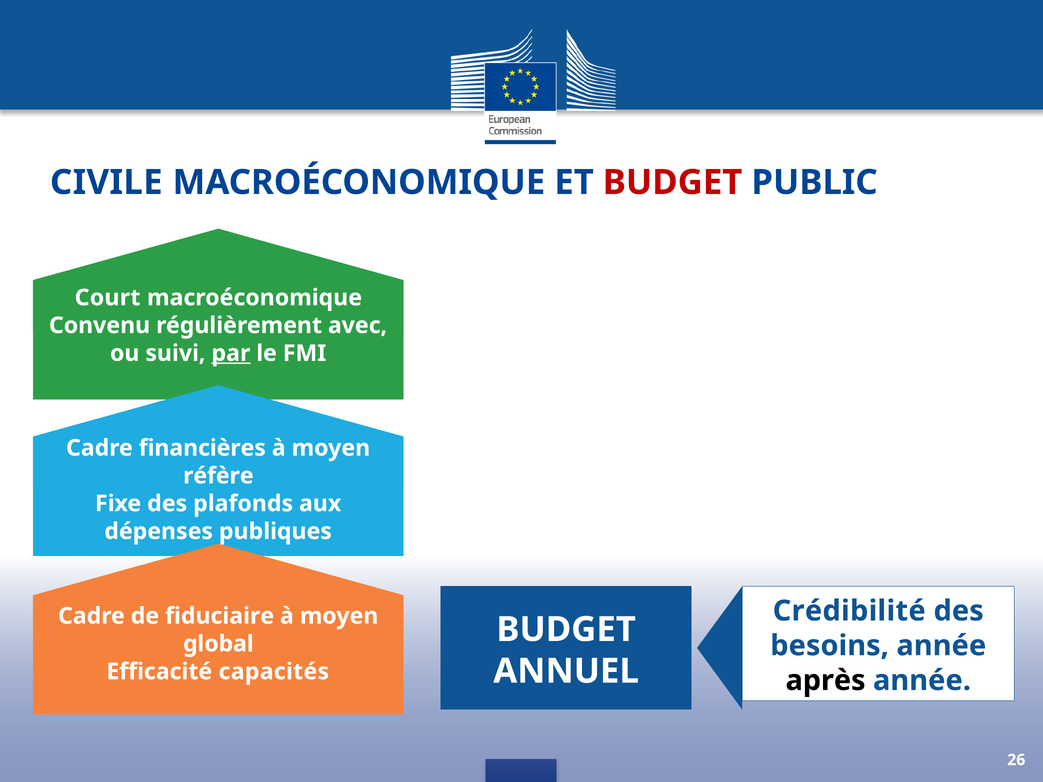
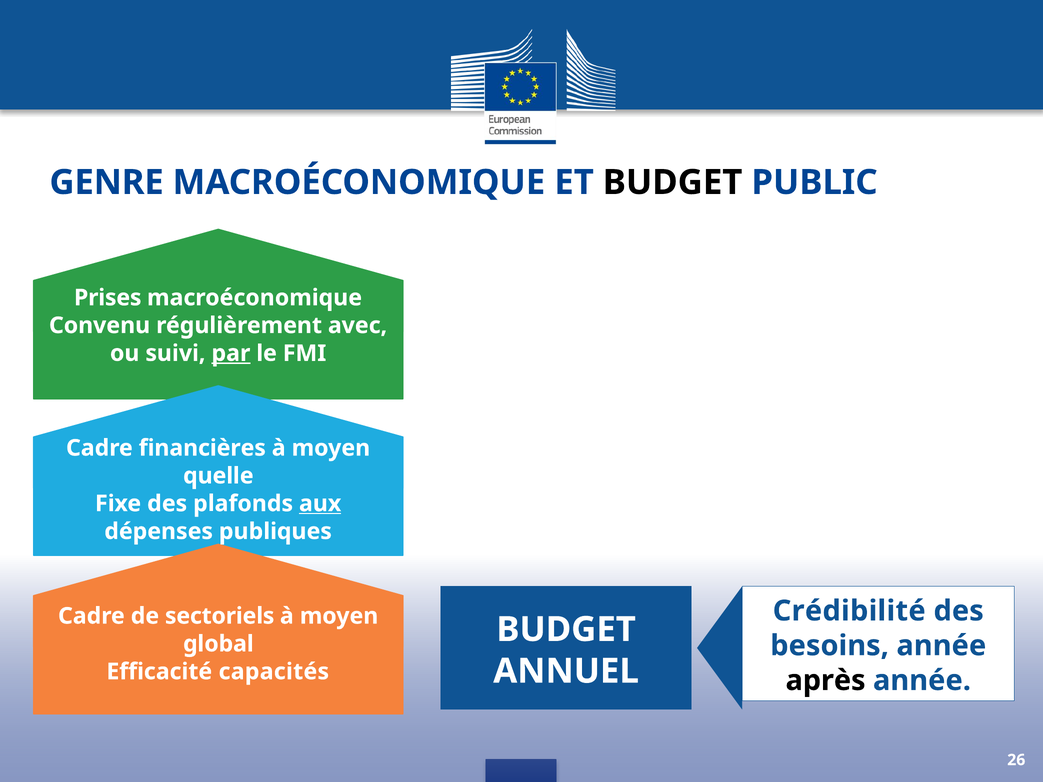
CIVILE: CIVILE -> GENRE
BUDGET at (673, 183) colour: red -> black
Court: Court -> Prises
réfère: réfère -> quelle
aux underline: none -> present
fiduciaire: fiduciaire -> sectoriels
